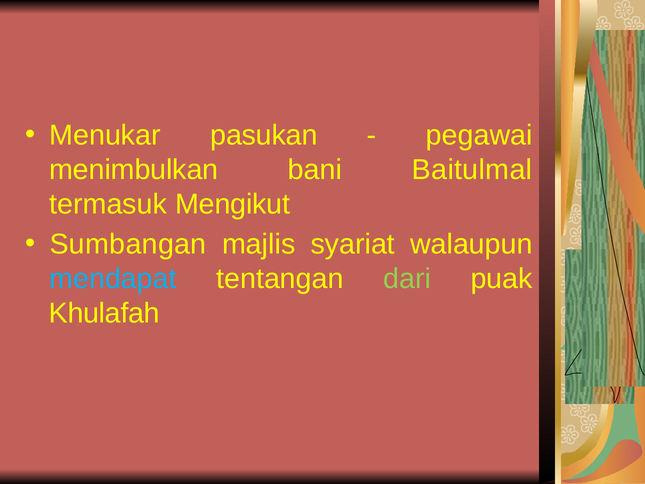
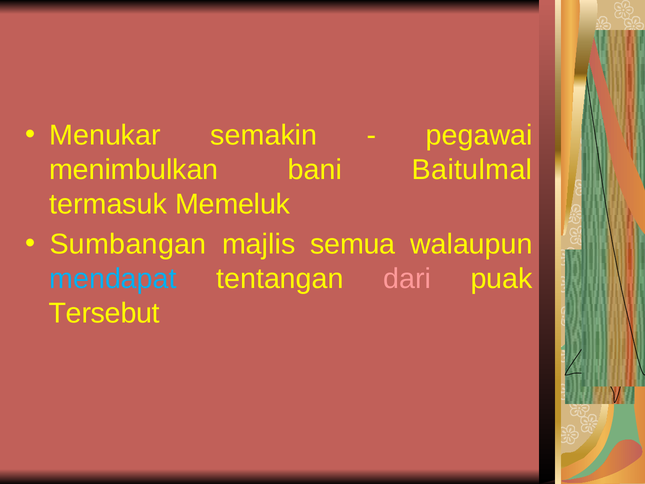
pasukan: pasukan -> semakin
Mengikut: Mengikut -> Memeluk
syariat: syariat -> semua
dari colour: light green -> pink
Khulafah: Khulafah -> Tersebut
